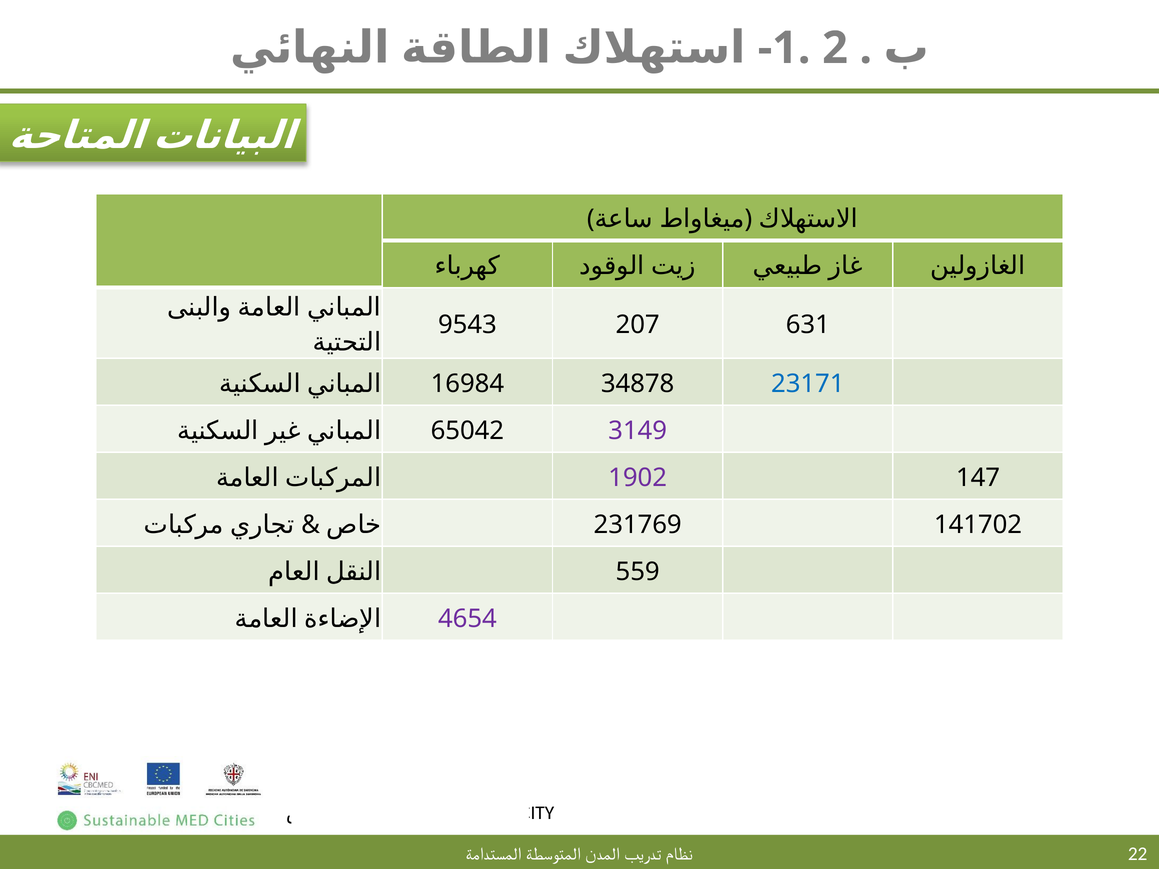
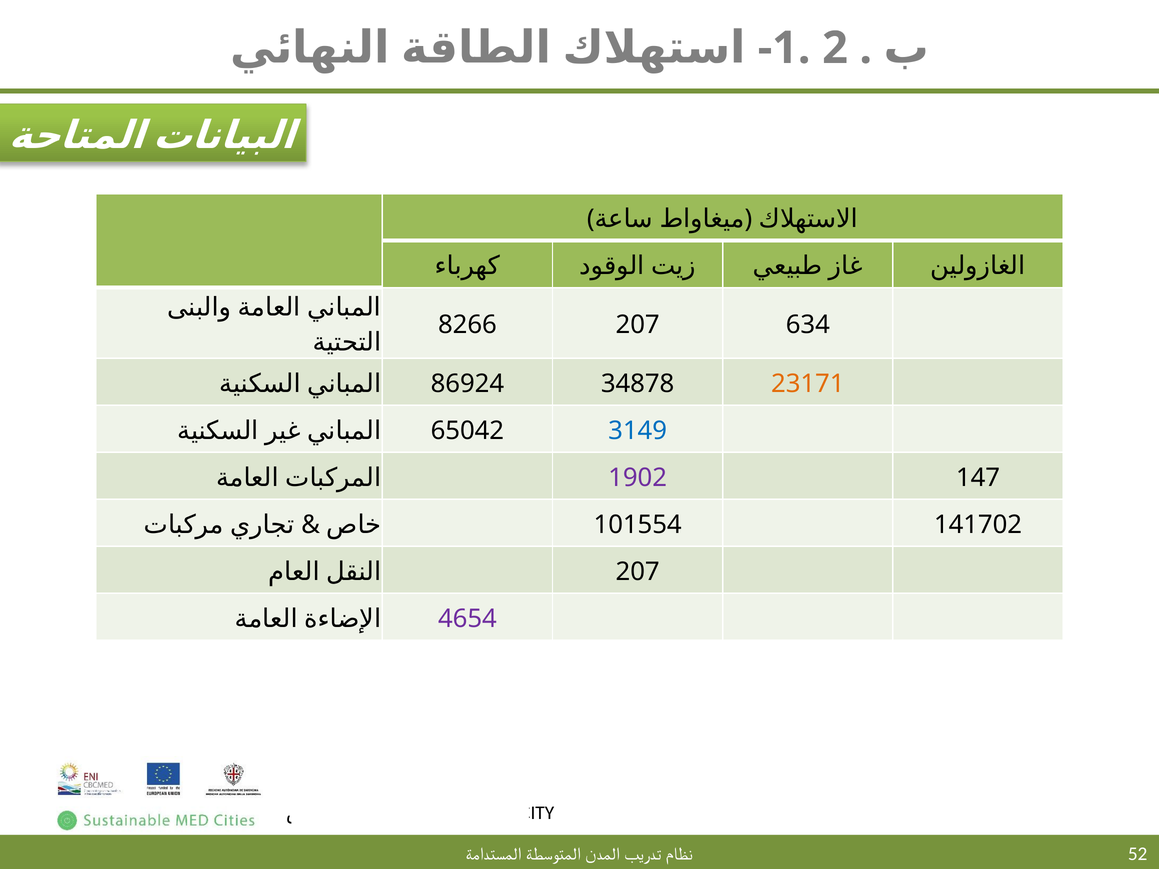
9543: 9543 -> 8266
631: 631 -> 634
16984: 16984 -> 86924
23171 colour: blue -> orange
3149 colour: purple -> blue
231769: 231769 -> 101554
559 at (638, 572): 559 -> 207
22: 22 -> 52
